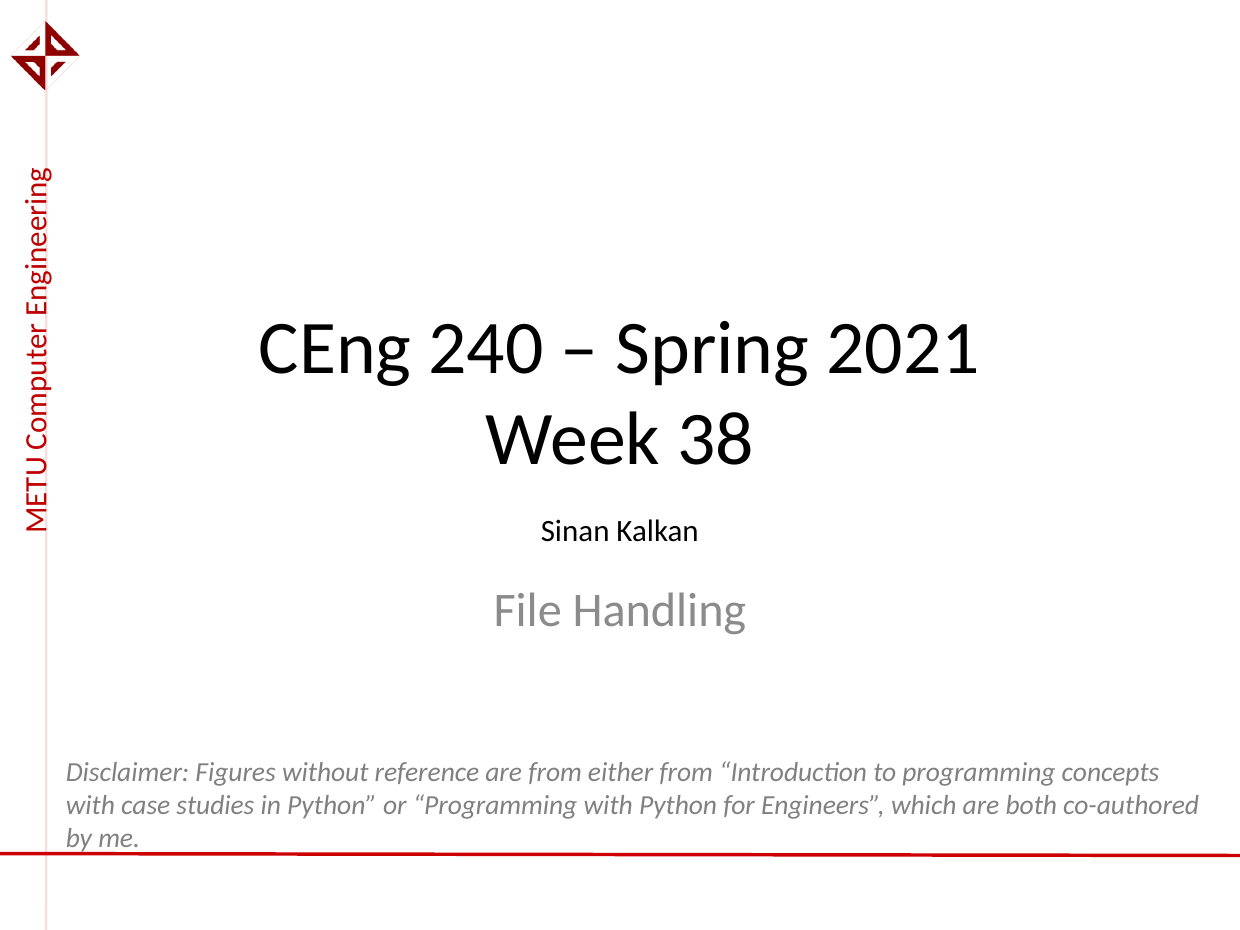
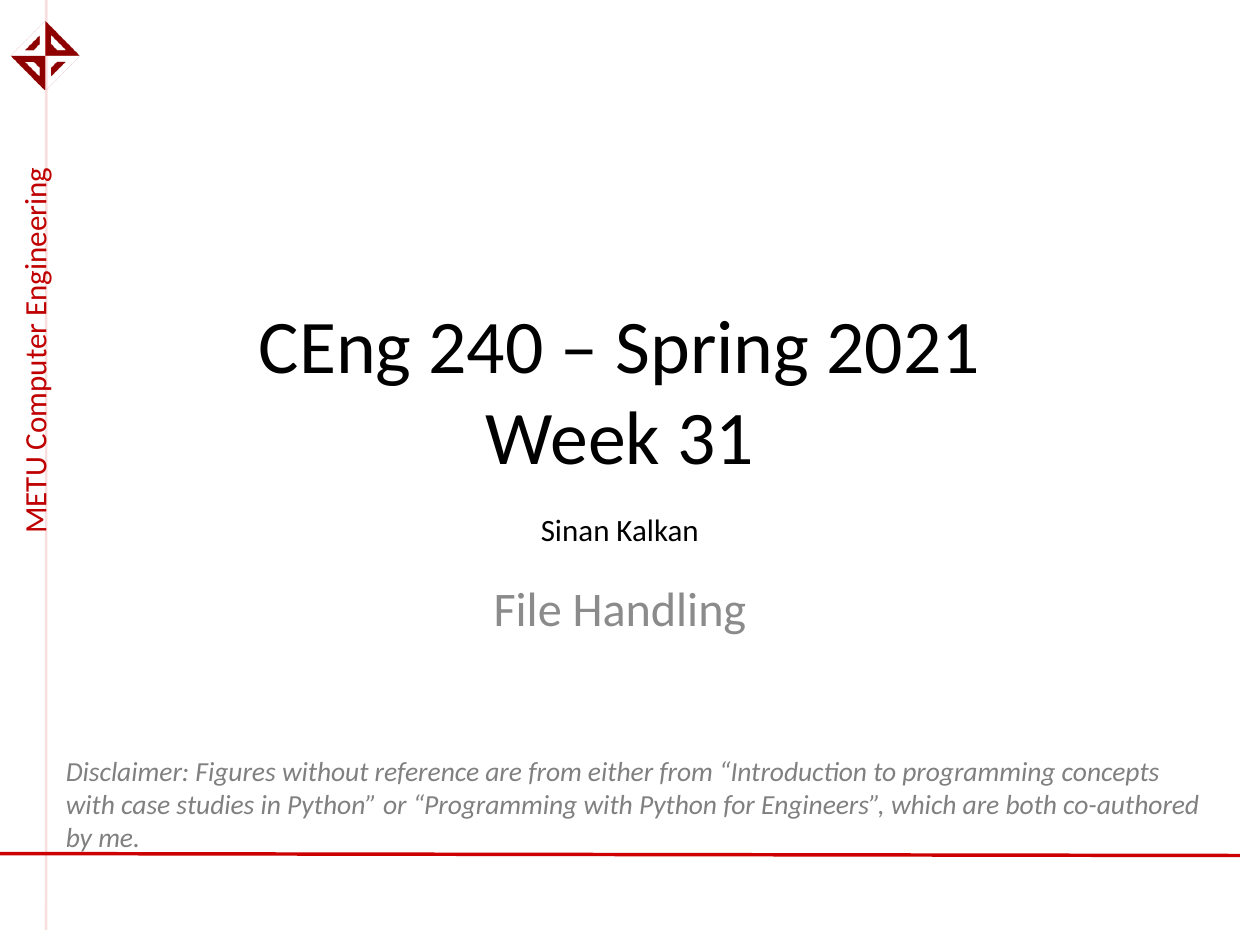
38: 38 -> 31
